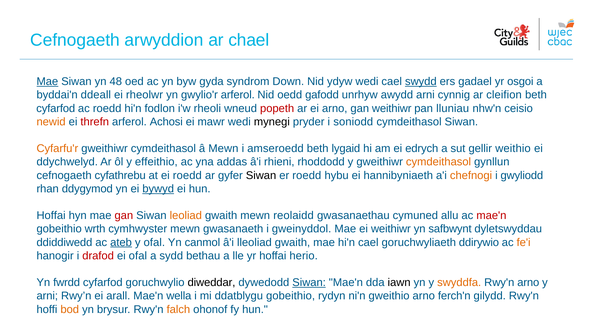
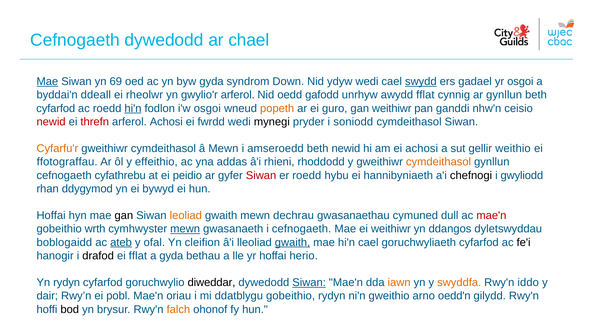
Cefnogaeth arwyddion: arwyddion -> dywedodd
48: 48 -> 69
awydd arni: arni -> fflat
ar cleifion: cleifion -> gynllun
hi'n at (133, 108) underline: none -> present
i'w rheoli: rheoli -> osgoi
popeth colour: red -> orange
ei arno: arno -> guro
lluniau: lluniau -> ganddi
newid at (51, 122) colour: orange -> red
mawr: mawr -> fwrdd
beth lygaid: lygaid -> newid
ei edrych: edrych -> achosi
ddychwelyd: ddychwelyd -> ffotograffau
ei roedd: roedd -> peidio
Siwan at (261, 175) colour: black -> red
chefnogi colour: orange -> black
bywyd underline: present -> none
gan at (124, 215) colour: red -> black
reolaidd: reolaidd -> dechrau
allu: allu -> dull
mewn at (185, 229) underline: none -> present
i gweinyddol: gweinyddol -> cefnogaeth
safbwynt: safbwynt -> ddangos
ddiddiwedd: ddiddiwedd -> boblogaidd
canmol: canmol -> cleifion
gwaith at (292, 242) underline: none -> present
goruchwyliaeth ddirywio: ddirywio -> cyfarfod
fe'i colour: orange -> black
drafod colour: red -> black
ei ofal: ofal -> fflat
a sydd: sydd -> gyda
Yn fwrdd: fwrdd -> rydyn
iawn colour: black -> orange
Rwy'n arno: arno -> iddo
arni at (47, 296): arni -> dair
arall: arall -> pobl
wella: wella -> oriau
ferch'n: ferch'n -> oedd'n
bod colour: orange -> black
